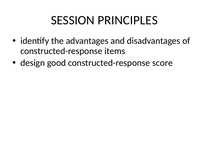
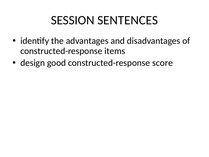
PRINCIPLES: PRINCIPLES -> SENTENCES
